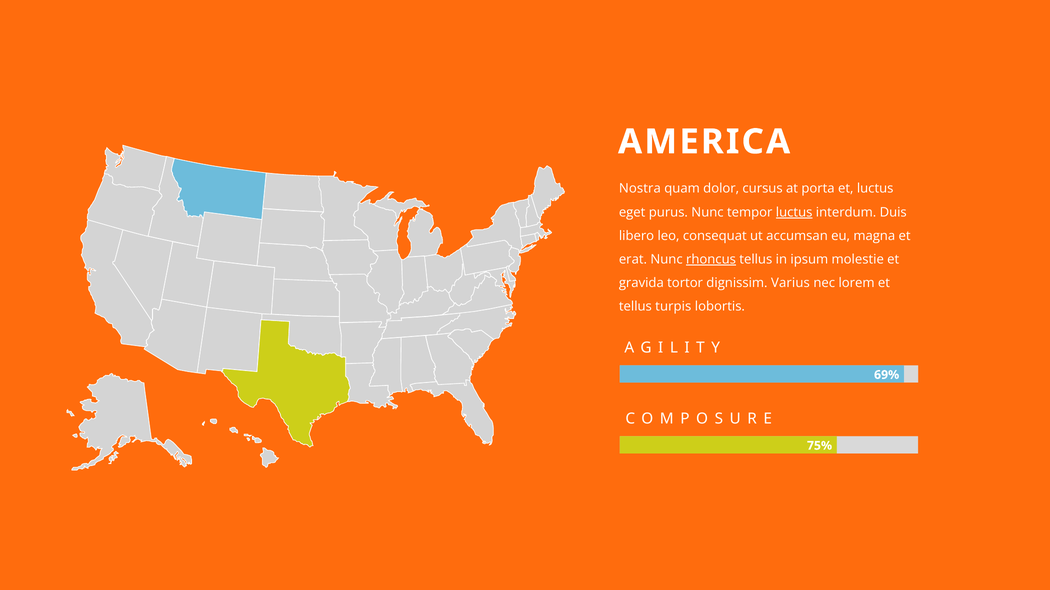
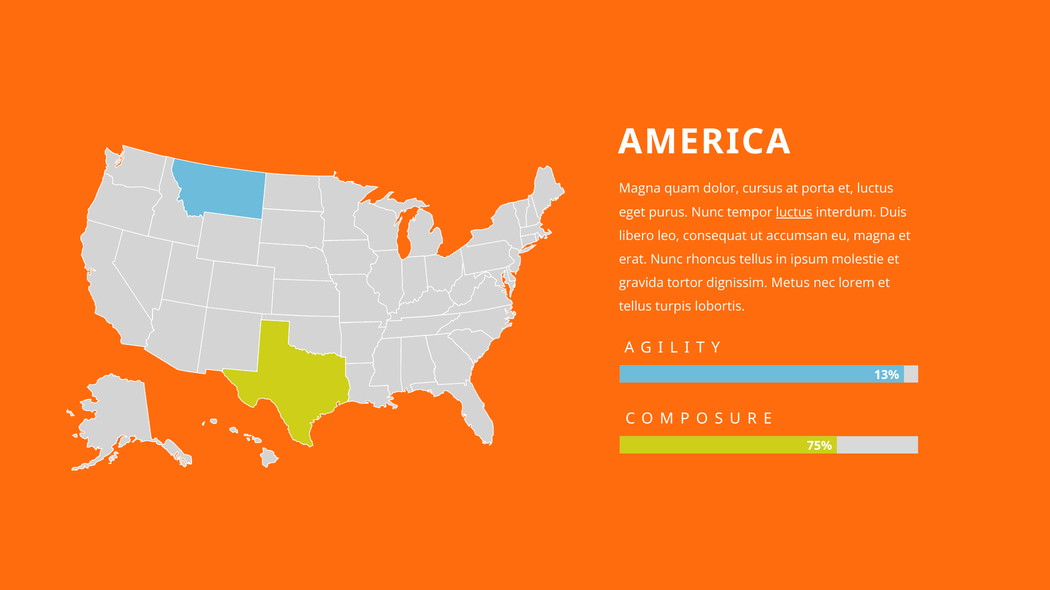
Nostra at (640, 189): Nostra -> Magna
rhoncus underline: present -> none
Varius: Varius -> Metus
69%: 69% -> 13%
